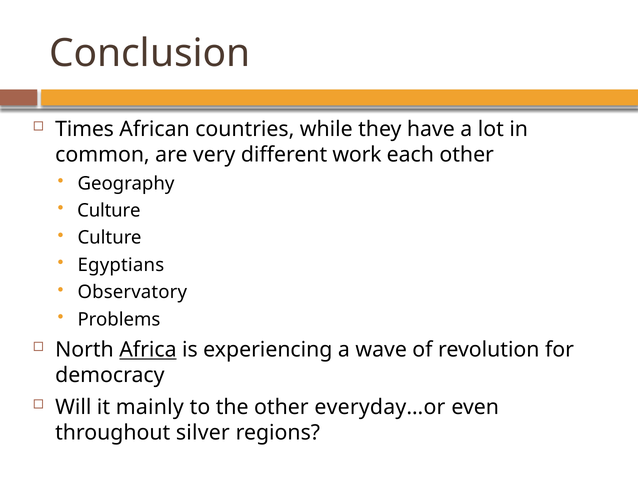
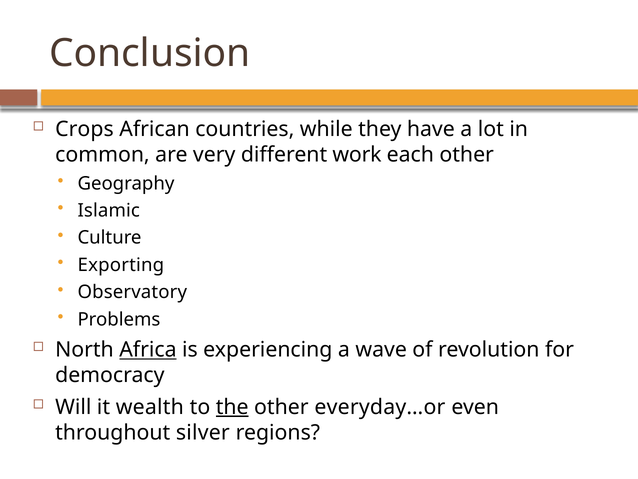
Times: Times -> Crops
Culture at (109, 210): Culture -> Islamic
Egyptians: Egyptians -> Exporting
mainly: mainly -> wealth
the underline: none -> present
